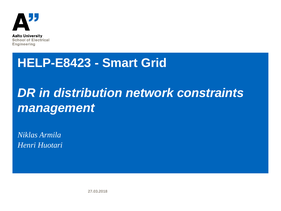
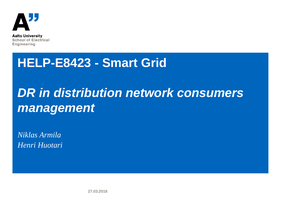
constraints: constraints -> consumers
